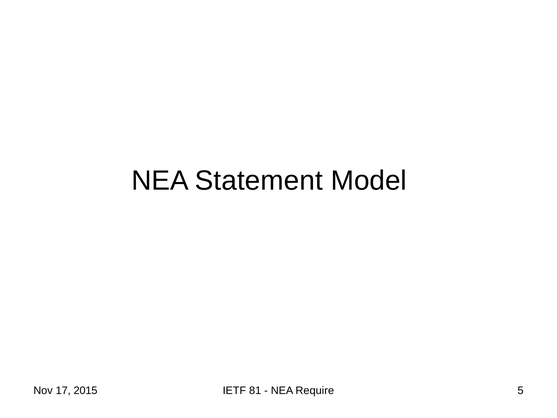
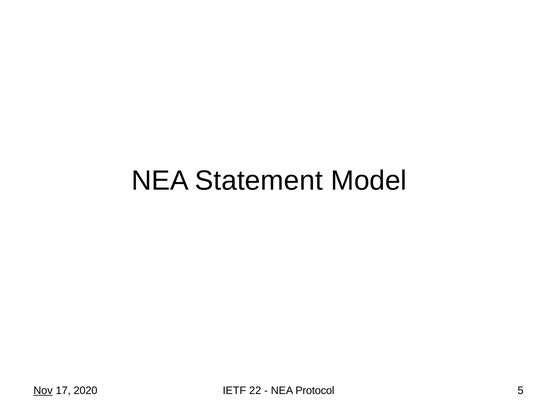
Nov underline: none -> present
2015: 2015 -> 2020
81: 81 -> 22
Require: Require -> Protocol
